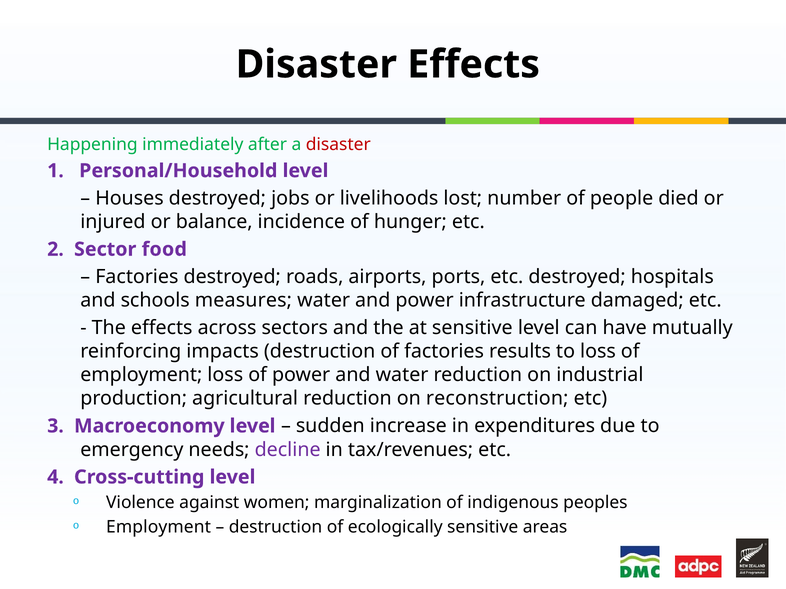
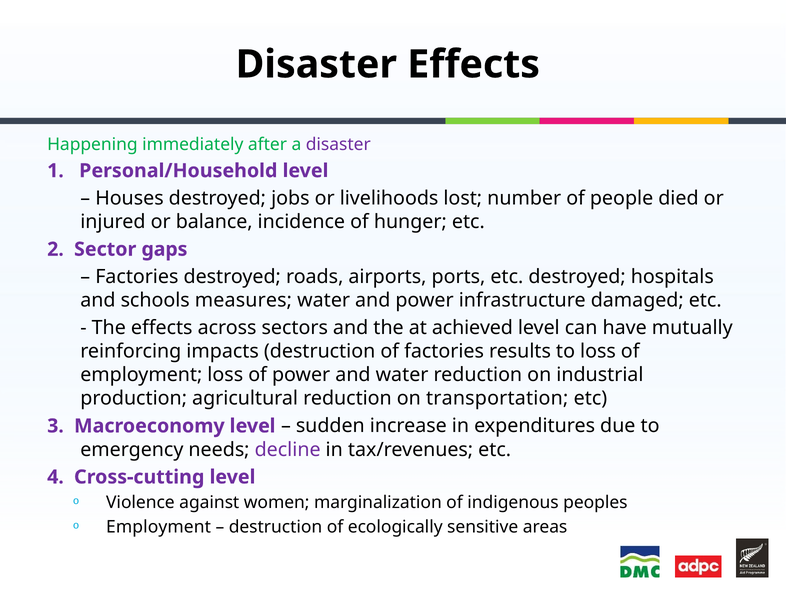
disaster at (338, 145) colour: red -> purple
food: food -> gaps
at sensitive: sensitive -> achieved
reconstruction: reconstruction -> transportation
